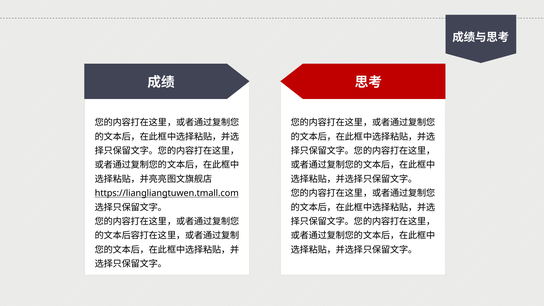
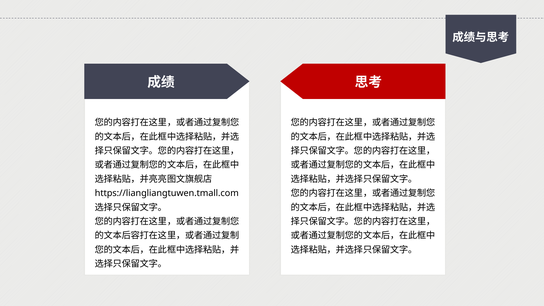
https://liangliangtuwen.tmall.com underline: present -> none
